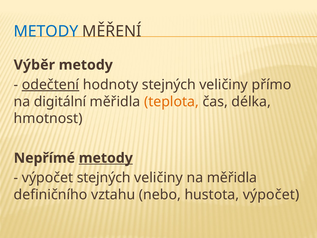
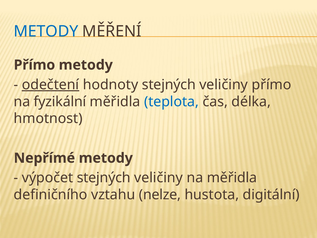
Výběr at (34, 65): Výběr -> Přímo
digitální: digitální -> fyzikální
teplota colour: orange -> blue
metody at (106, 158) underline: present -> none
nebo: nebo -> nelze
hustota výpočet: výpočet -> digitální
